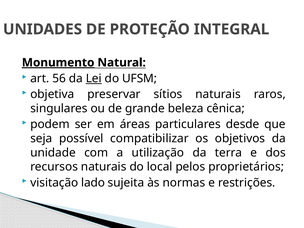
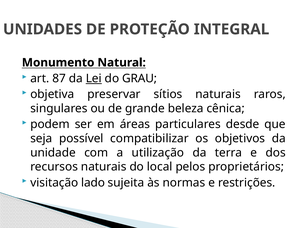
Monumento underline: present -> none
56: 56 -> 87
UFSM: UFSM -> GRAU
